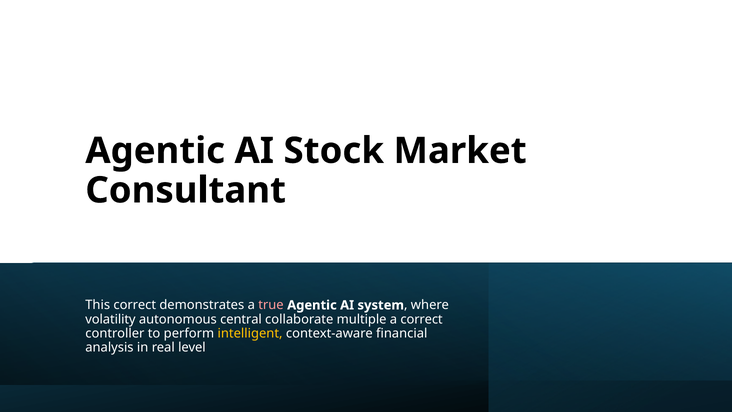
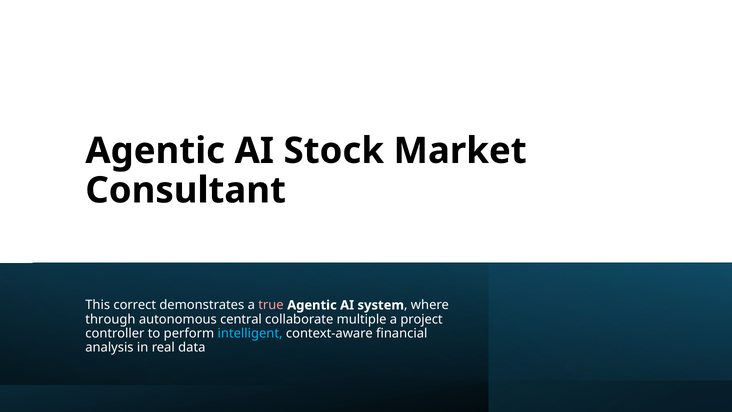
volatility: volatility -> through
a correct: correct -> project
intelligent colour: yellow -> light blue
level: level -> data
